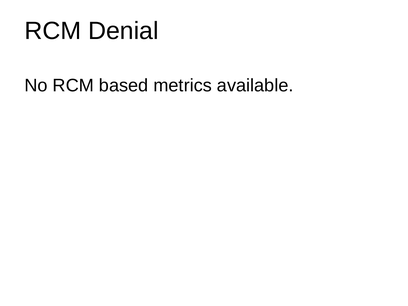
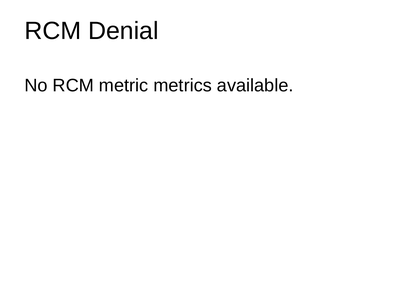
based: based -> metric
